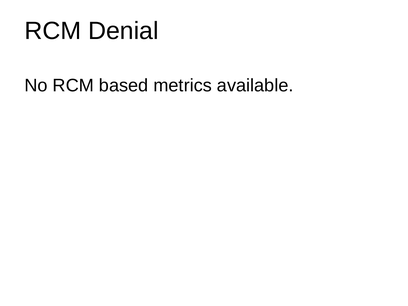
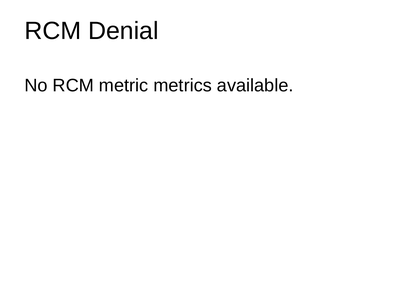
based: based -> metric
